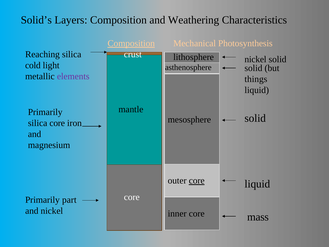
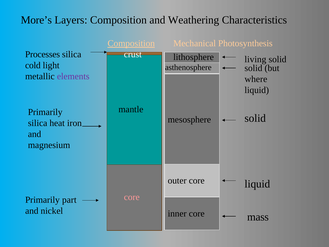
Solid’s: Solid’s -> More’s
Reaching: Reaching -> Processes
nickel at (256, 59): nickel -> living
things: things -> where
silica core: core -> heat
core at (197, 180) underline: present -> none
core at (132, 197) colour: white -> pink
